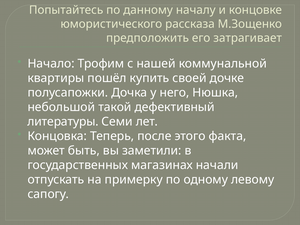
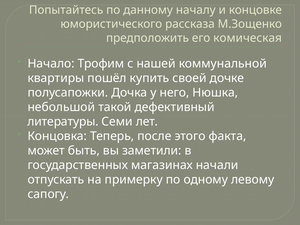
затрагивает: затрагивает -> комическая
